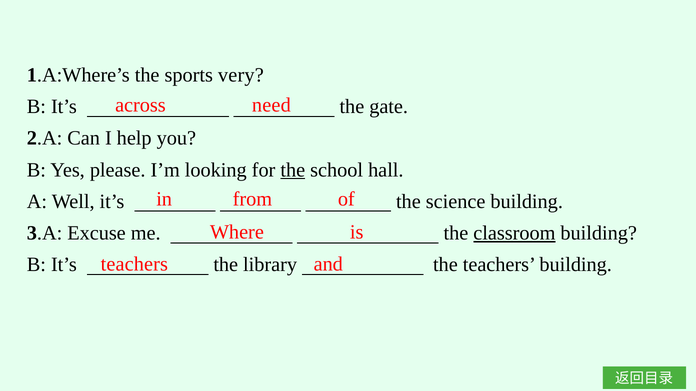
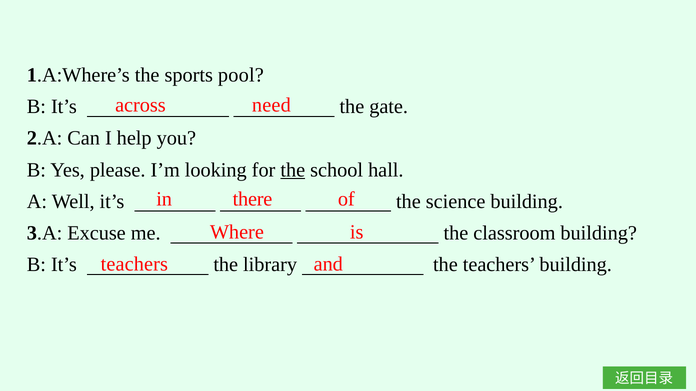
very: very -> pool
from: from -> there
classroom underline: present -> none
